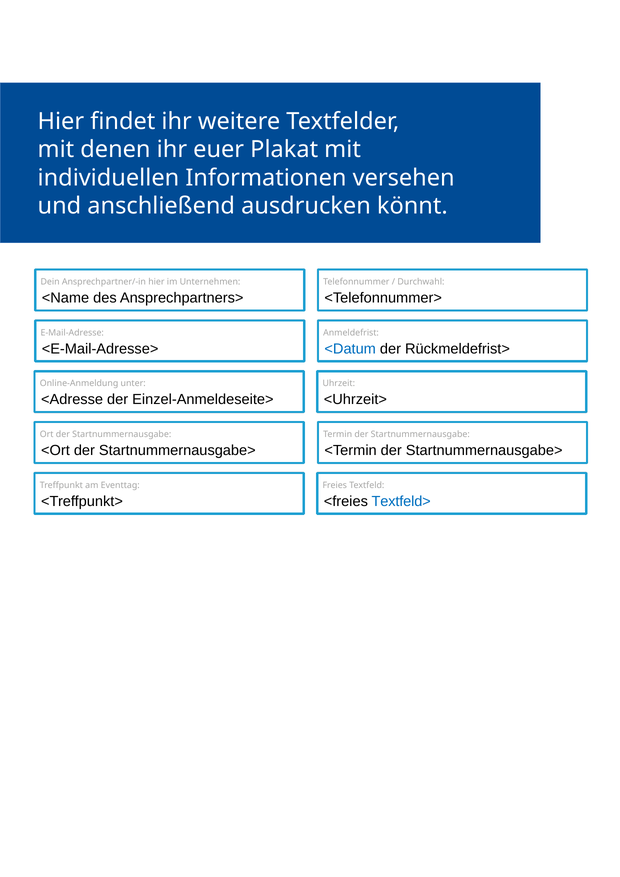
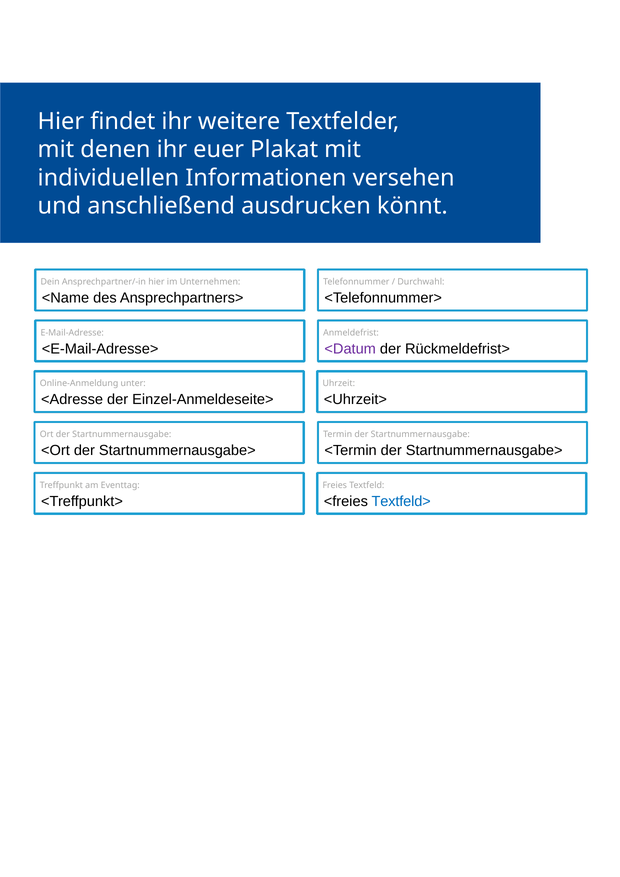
<Datum colour: blue -> purple
